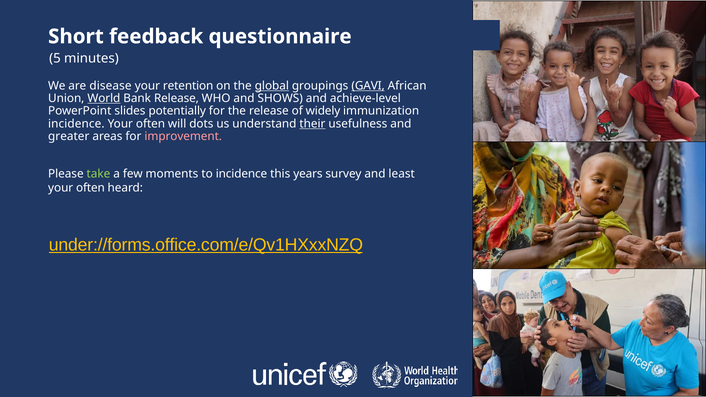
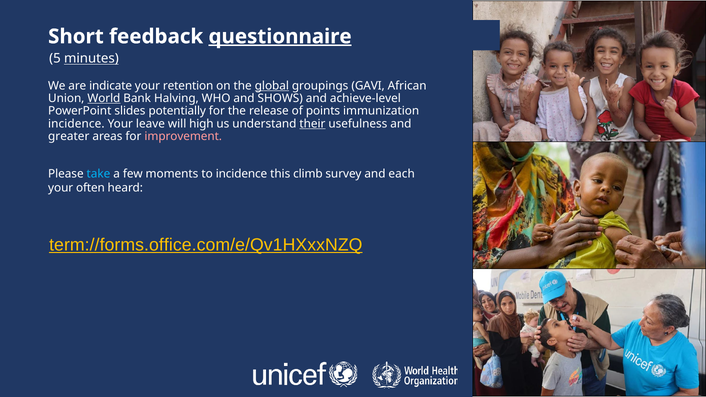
questionnaire underline: none -> present
minutes underline: none -> present
disease: disease -> indicate
GAVI underline: present -> none
Bank Release: Release -> Halving
widely: widely -> points
often at (150, 124): often -> leave
dots: dots -> high
take colour: light green -> light blue
years: years -> climb
least: least -> each
under://forms.office.com/e/Qv1HXxxNZQ: under://forms.office.com/e/Qv1HXxxNZQ -> term://forms.office.com/e/Qv1HXxxNZQ
